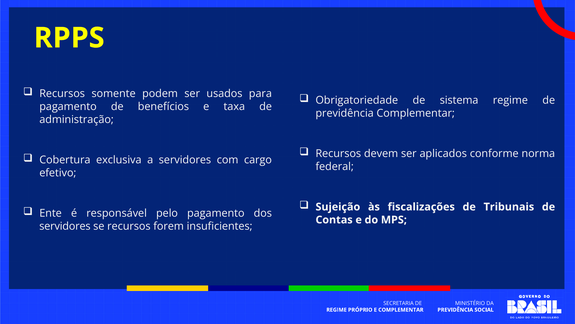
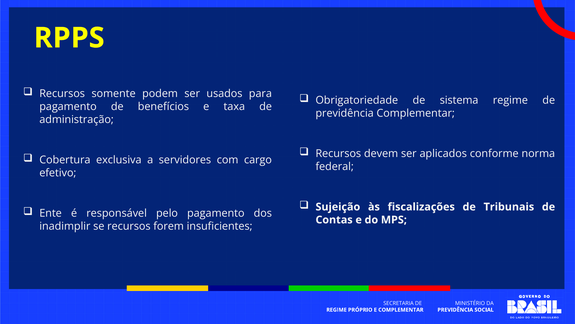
servidores at (65, 226): servidores -> inadimplir
